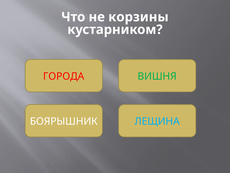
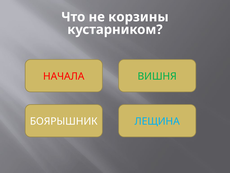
ГОРОДА: ГОРОДА -> НАЧАЛА
